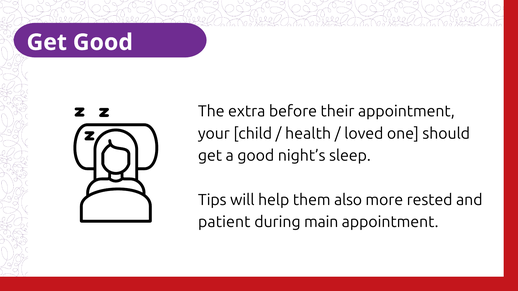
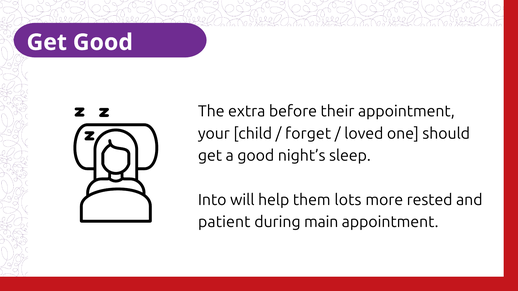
health: health -> forget
Tips: Tips -> Into
also: also -> lots
